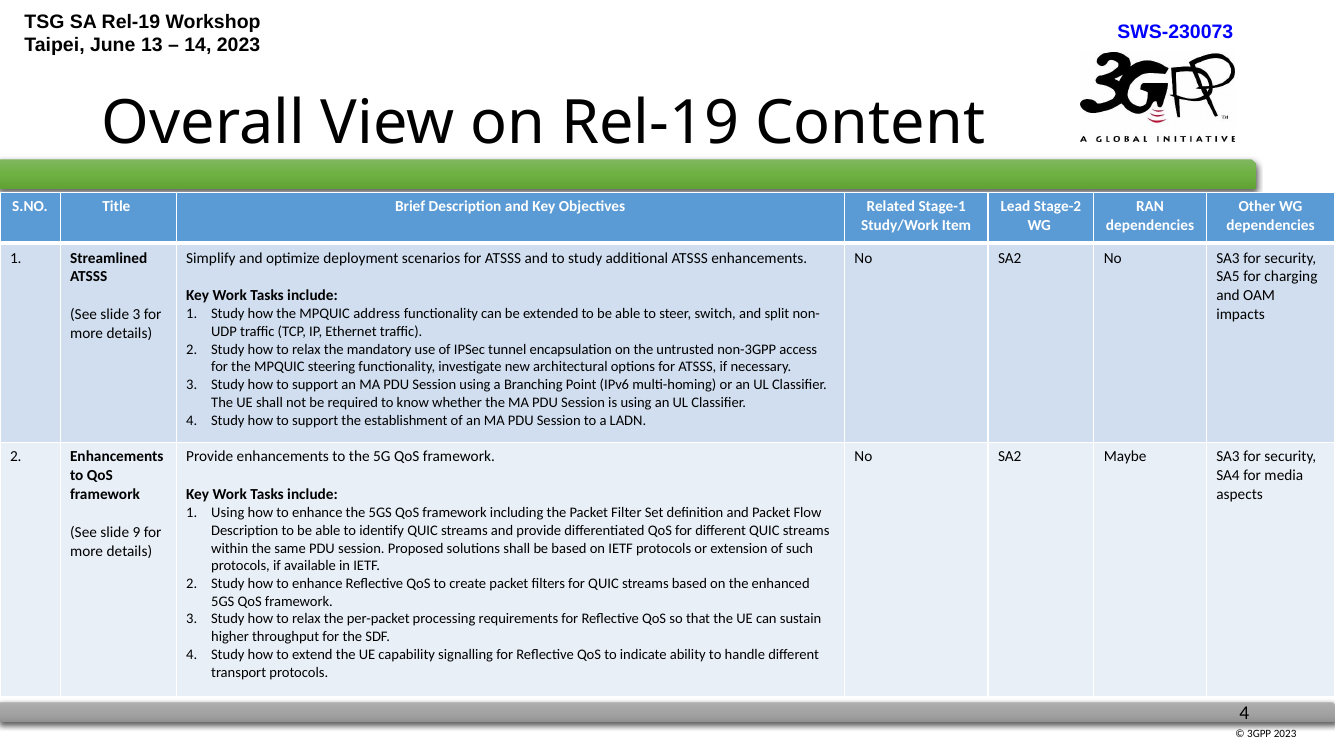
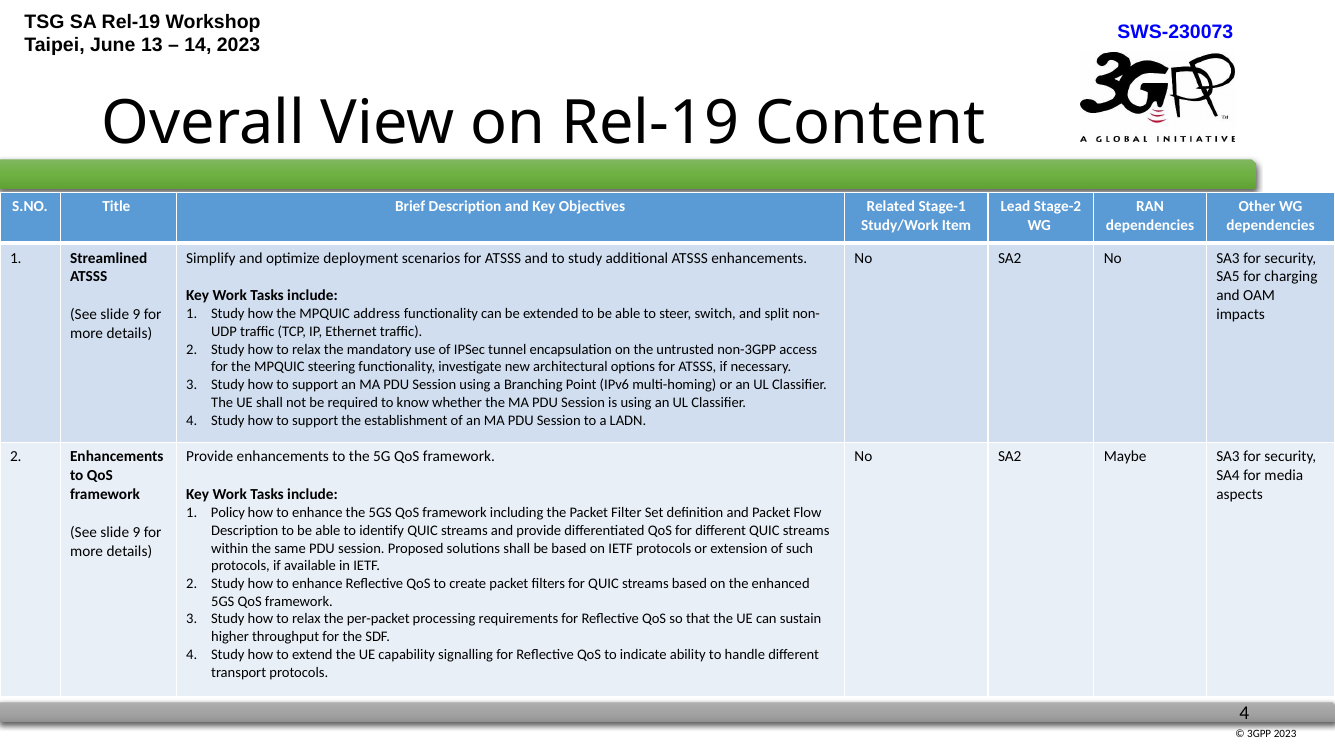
3 at (136, 315): 3 -> 9
1 Using: Using -> Policy
